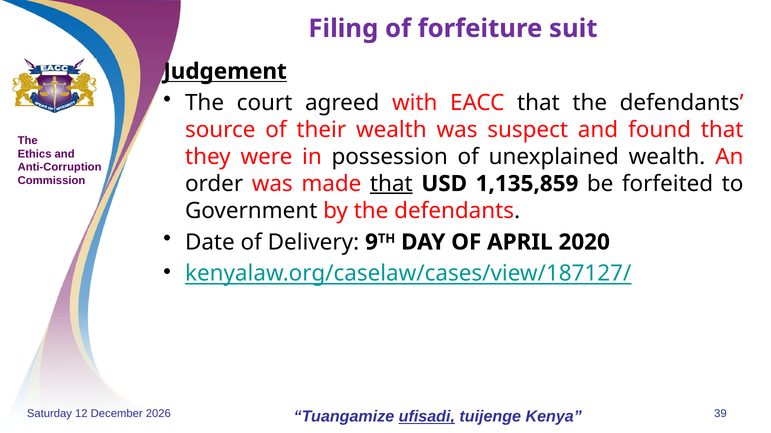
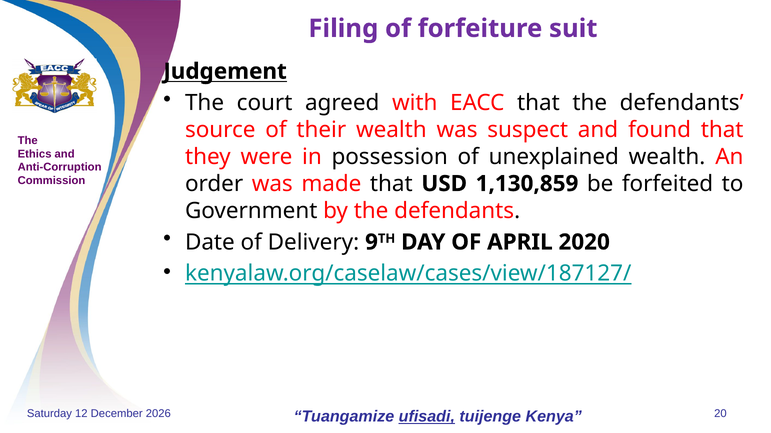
that at (391, 184) underline: present -> none
1,135,859: 1,135,859 -> 1,130,859
39: 39 -> 20
